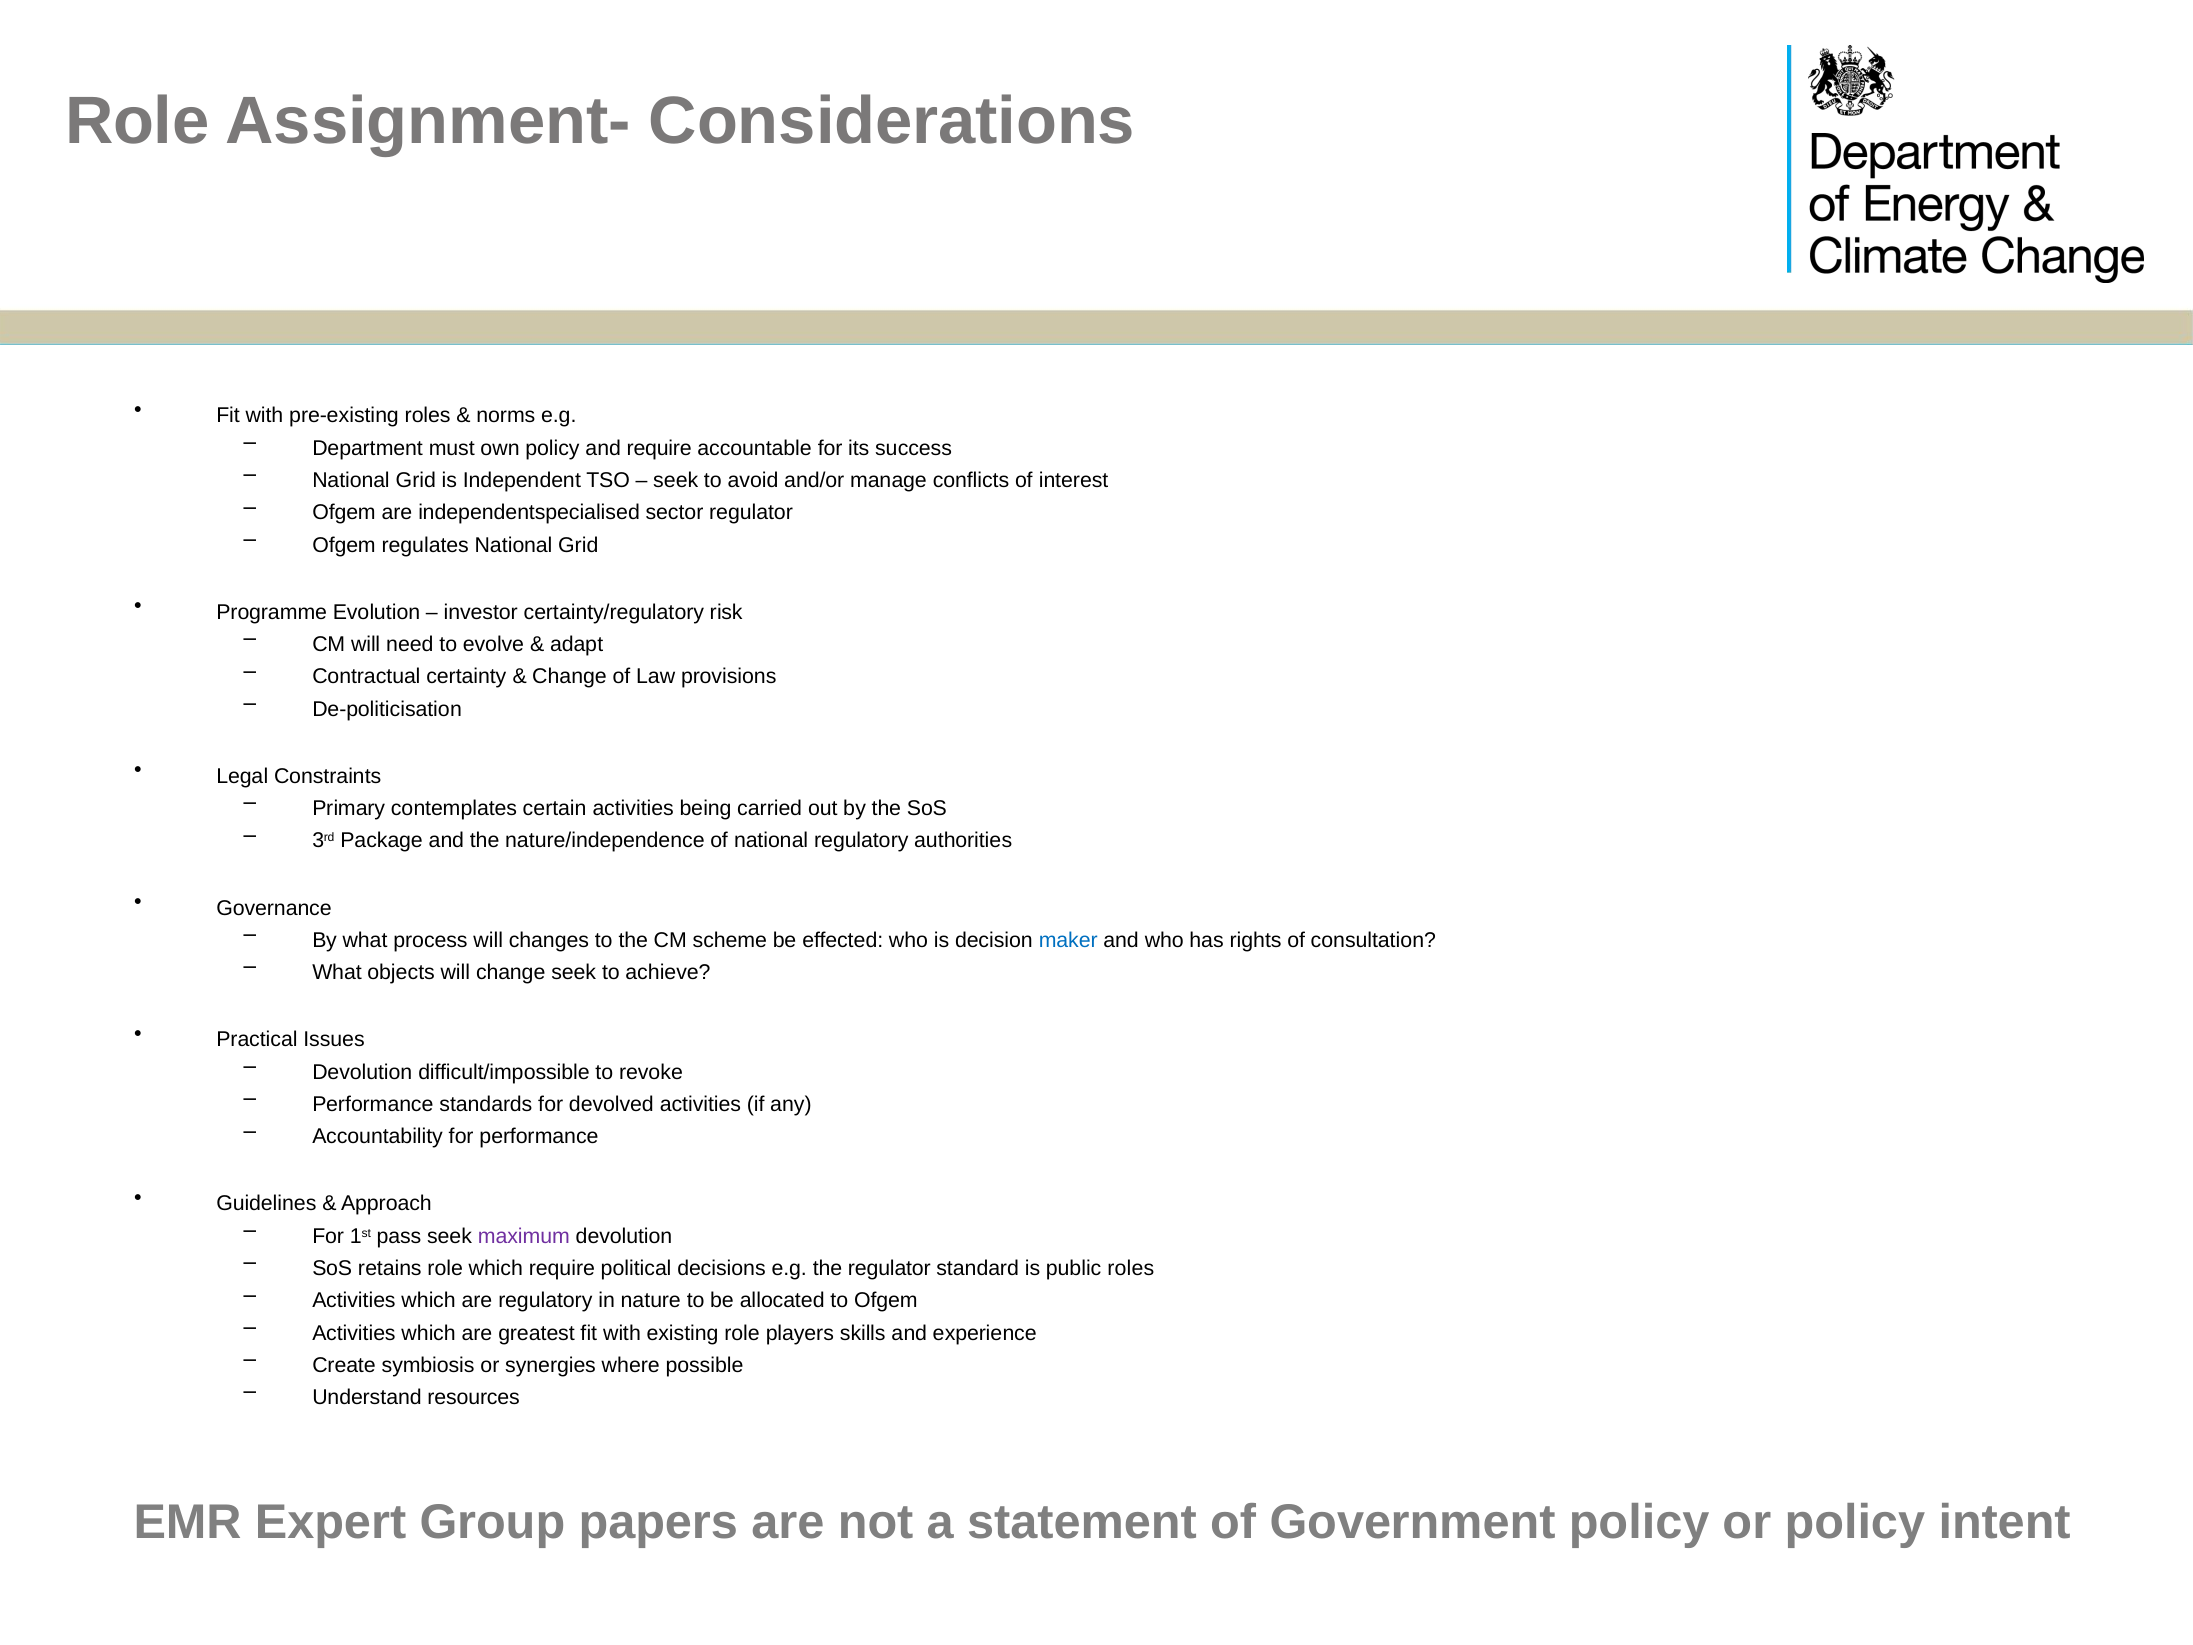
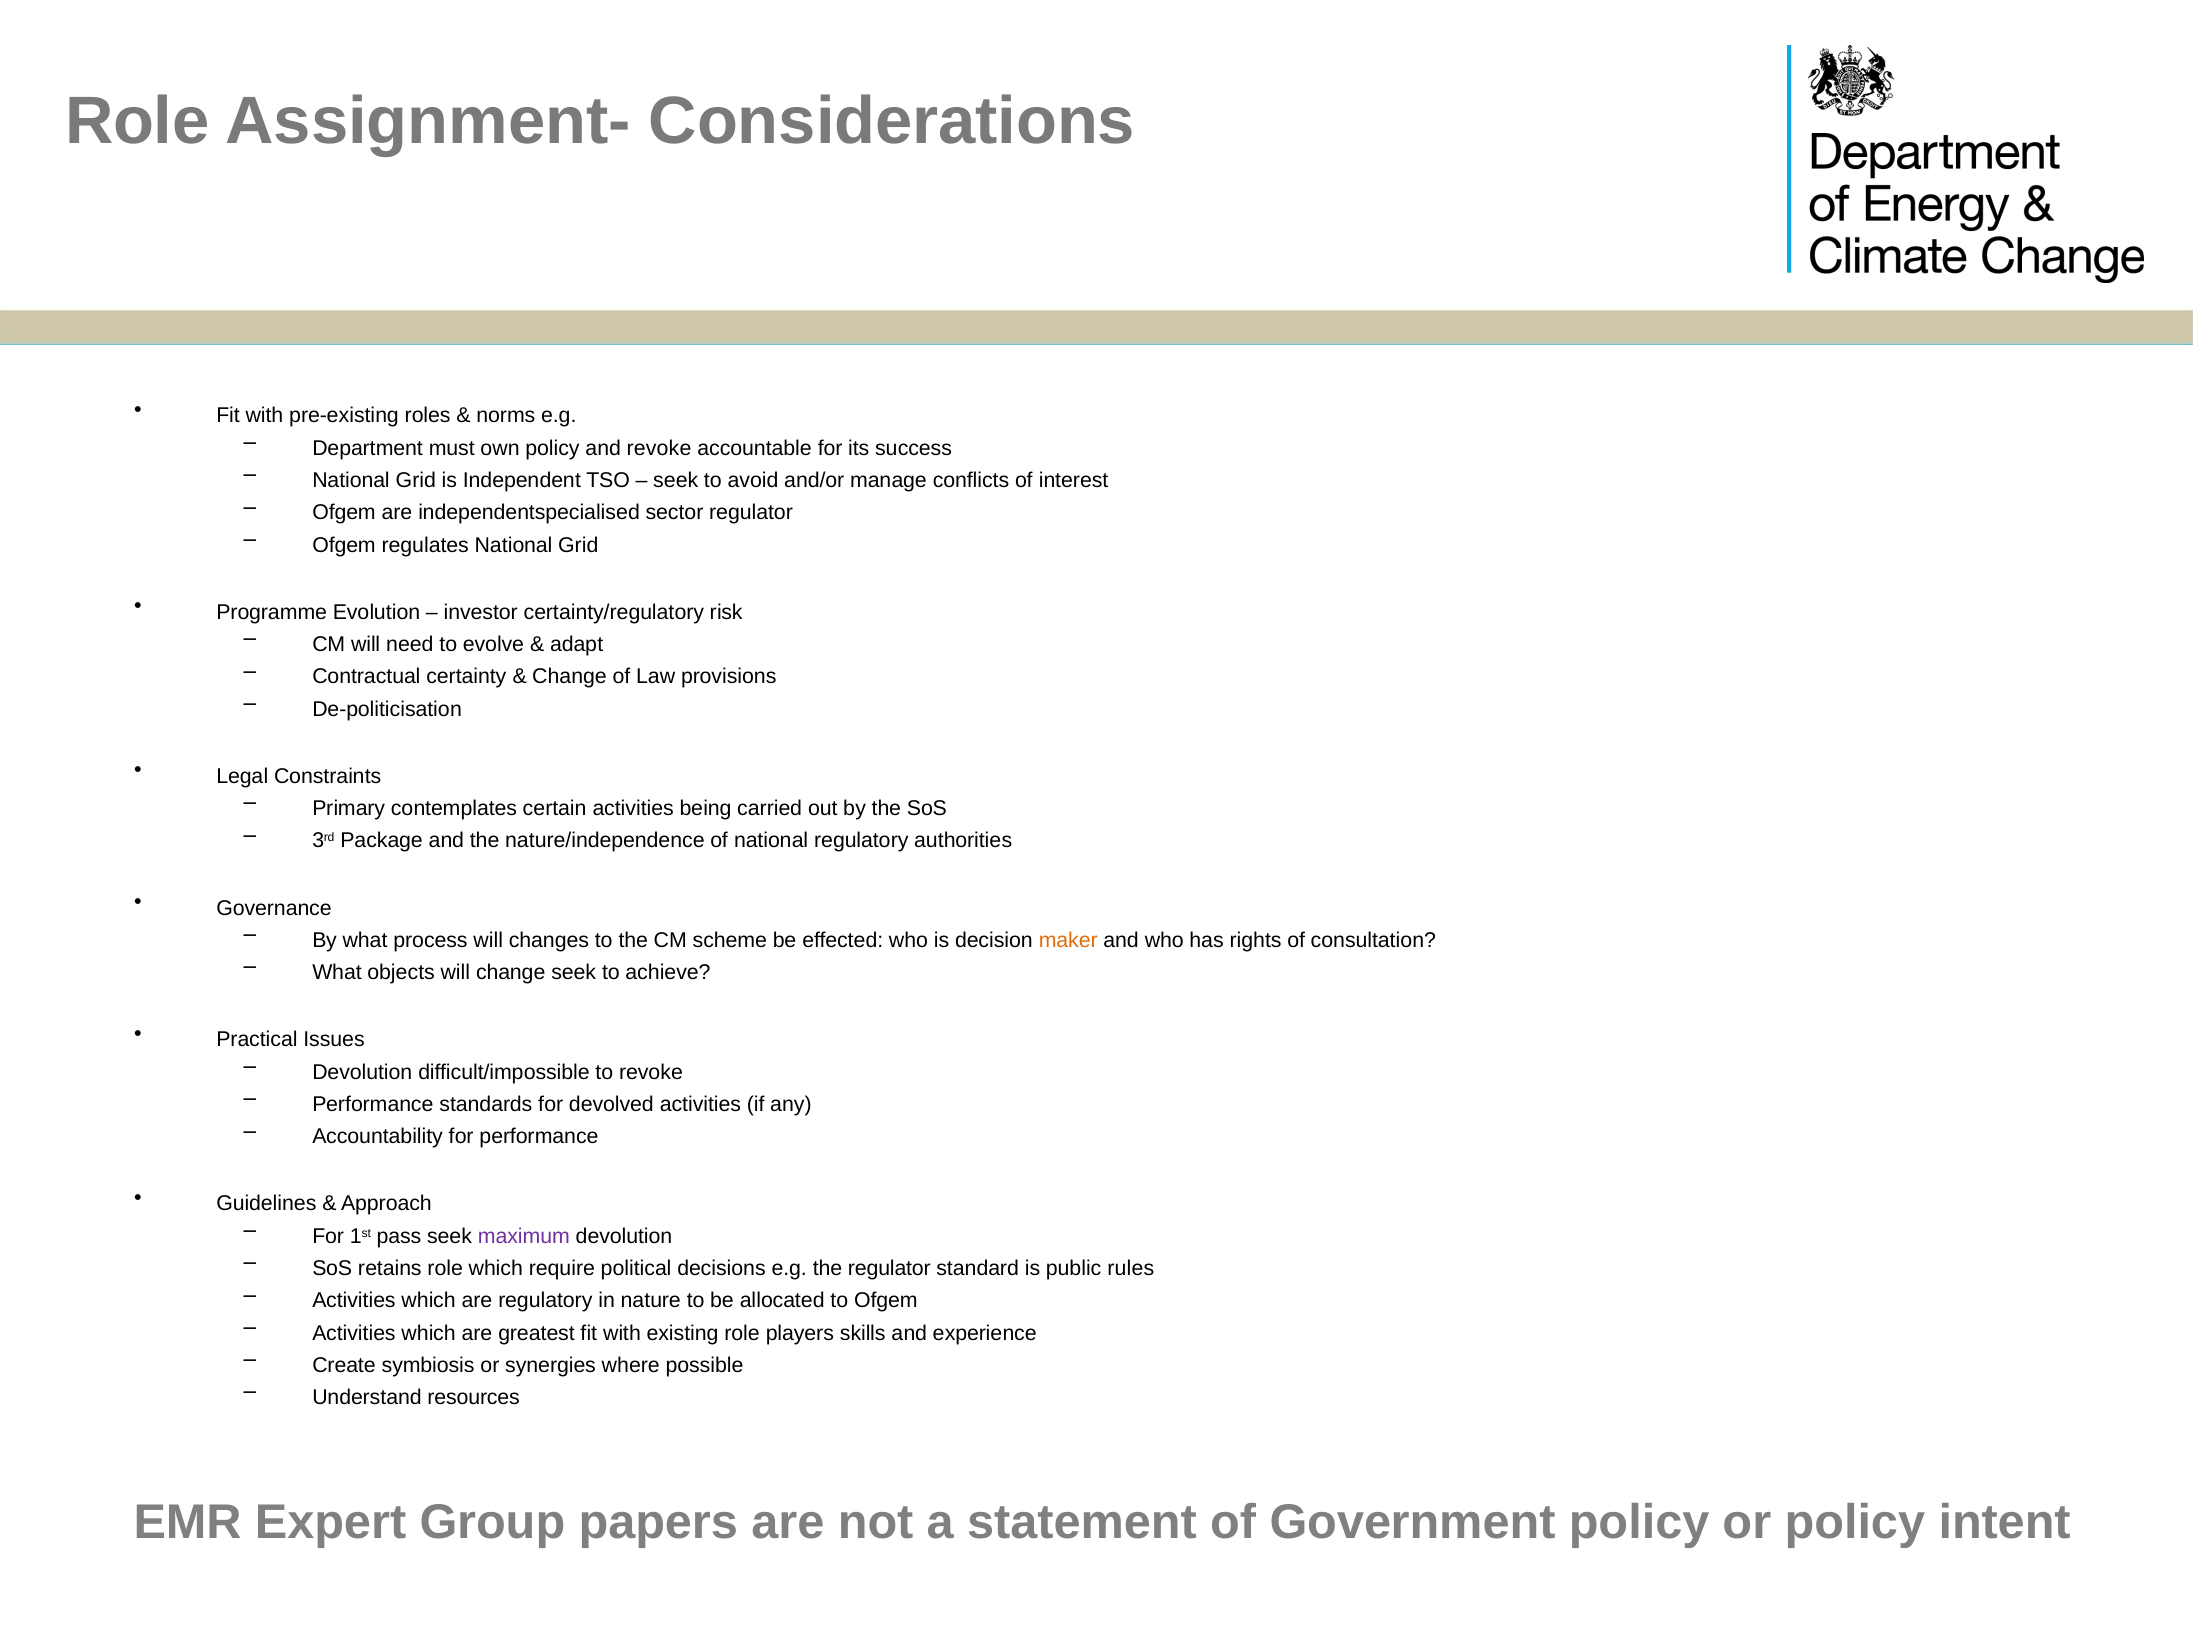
and require: require -> revoke
maker colour: blue -> orange
public roles: roles -> rules
